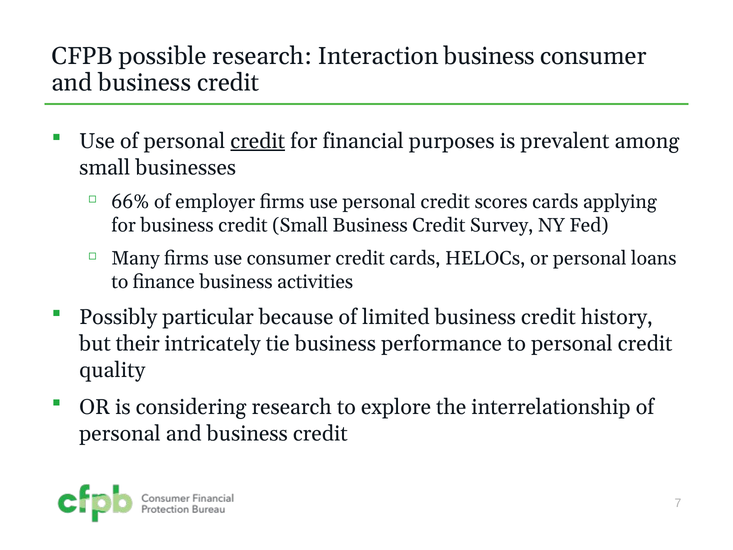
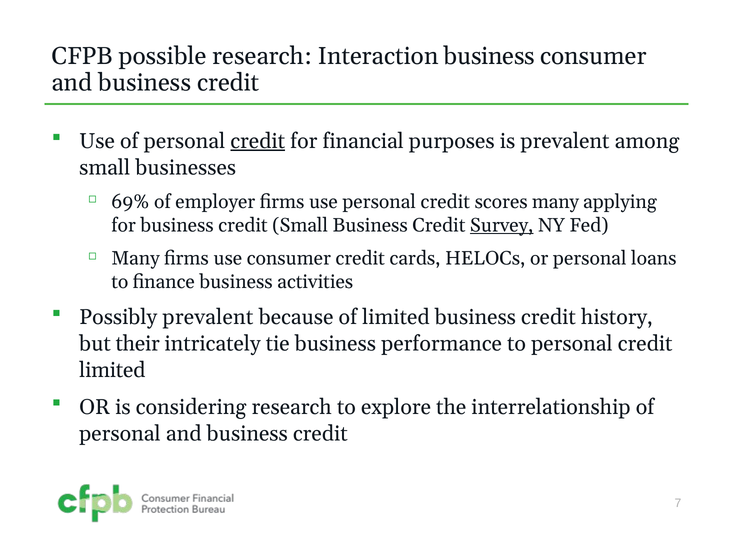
66%: 66% -> 69%
scores cards: cards -> many
Survey underline: none -> present
Possibly particular: particular -> prevalent
quality at (112, 370): quality -> limited
